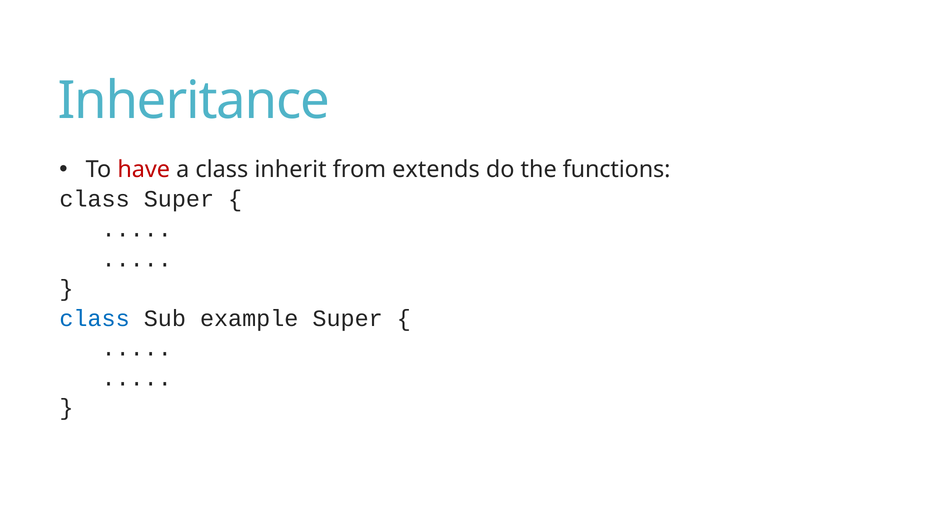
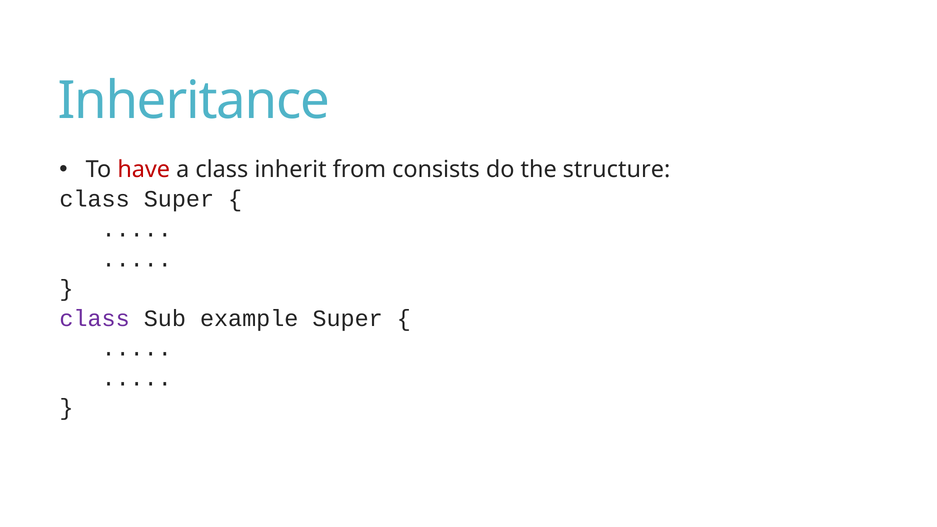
extends: extends -> consists
functions: functions -> structure
class at (95, 318) colour: blue -> purple
